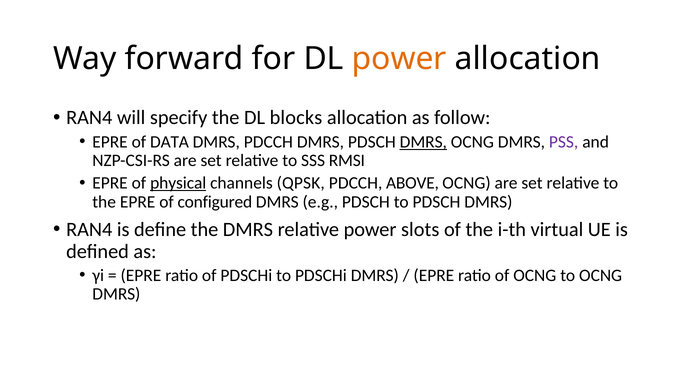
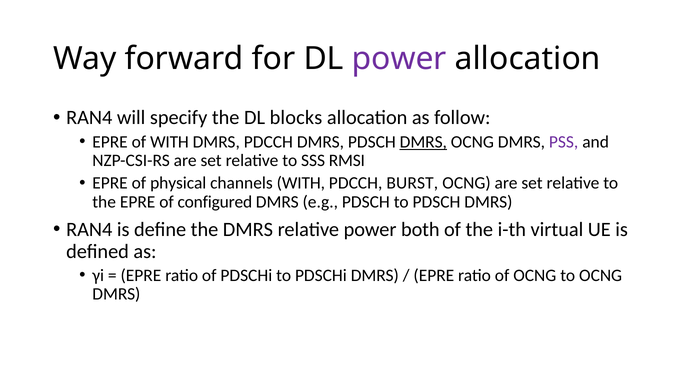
power at (399, 59) colour: orange -> purple
of DATA: DATA -> WITH
physical underline: present -> none
channels QPSK: QPSK -> WITH
ABOVE: ABOVE -> BURST
slots: slots -> both
